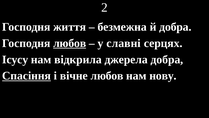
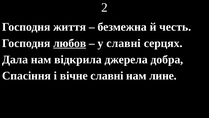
й добра: добра -> честь
Ісусу: Ісусу -> Дала
Спасіння underline: present -> none
вічне любов: любов -> славні
нову: нову -> лине
